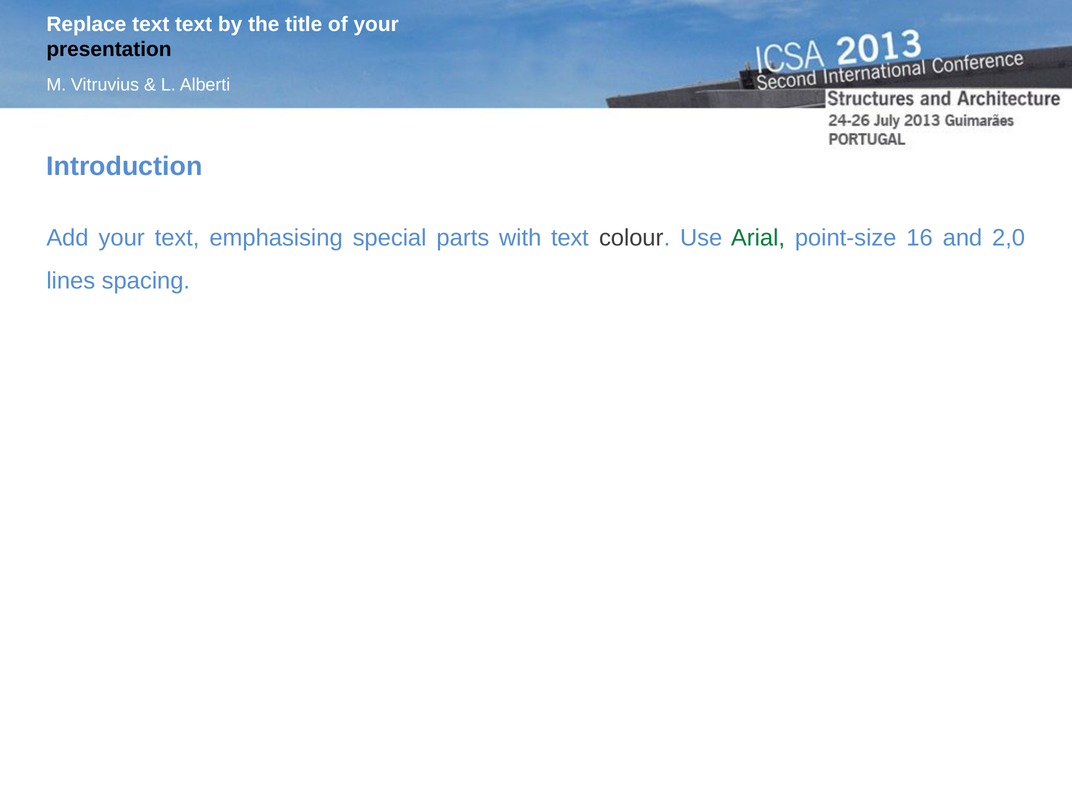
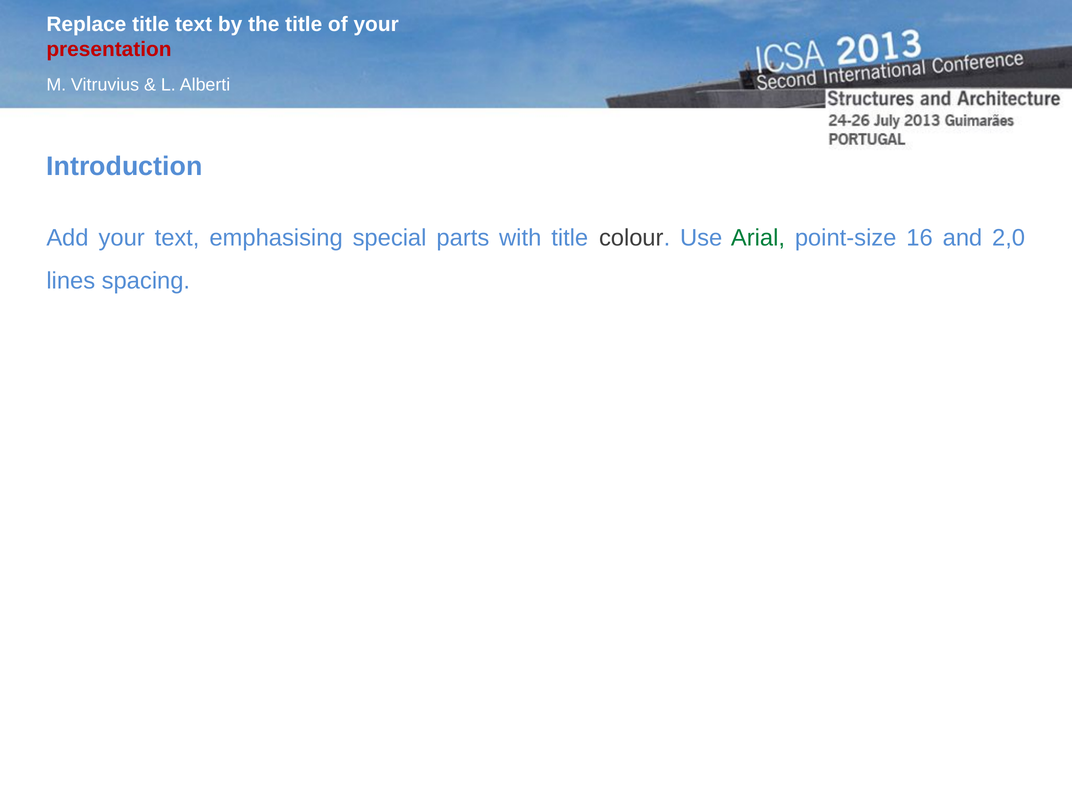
Replace text: text -> title
presentation colour: black -> red
with text: text -> title
